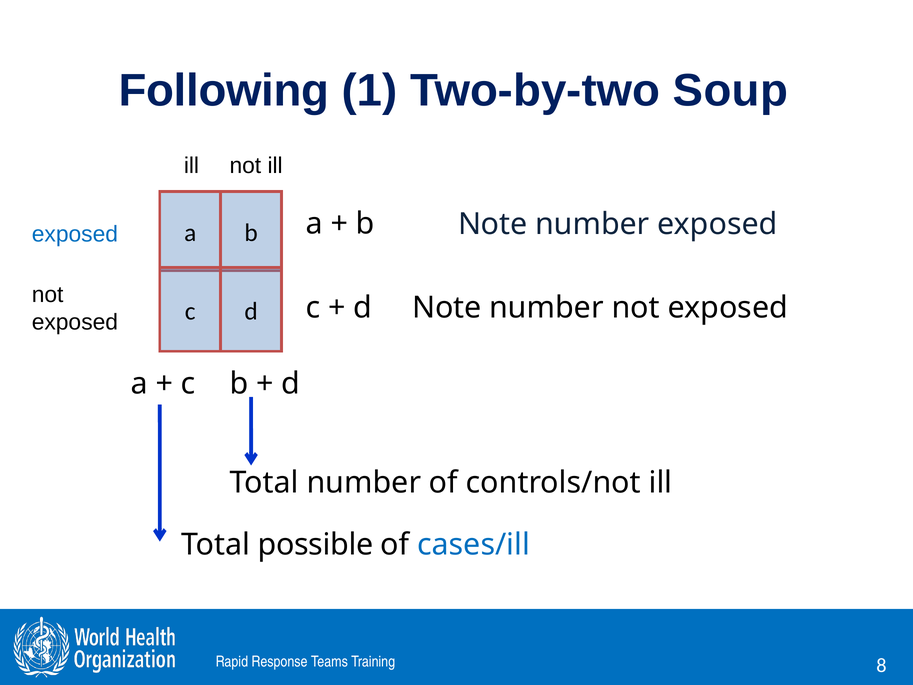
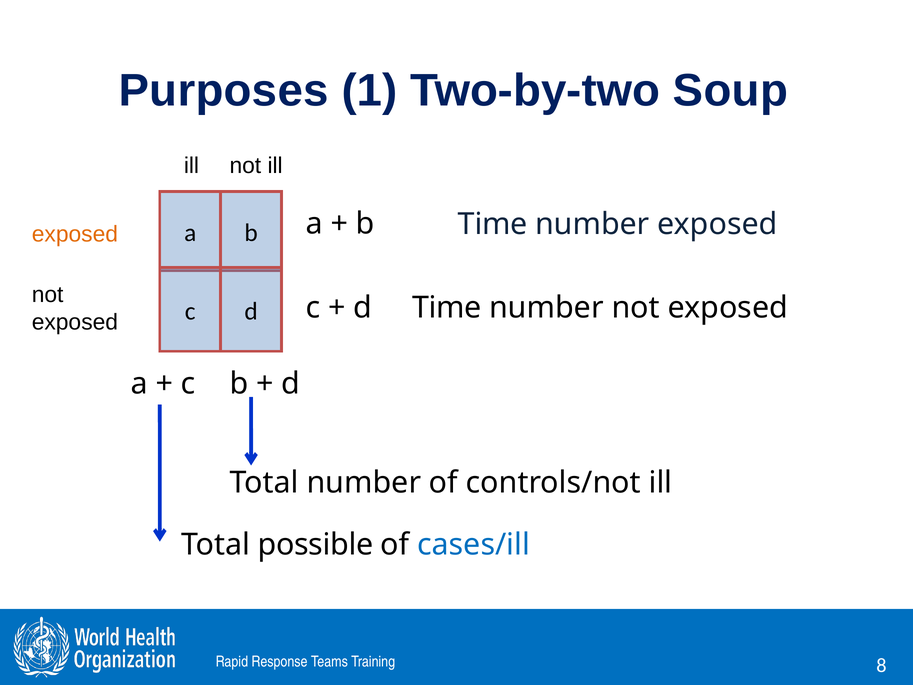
Following: Following -> Purposes
Note at (493, 224): Note -> Time
exposed at (75, 234) colour: blue -> orange
Note at (447, 308): Note -> Time
